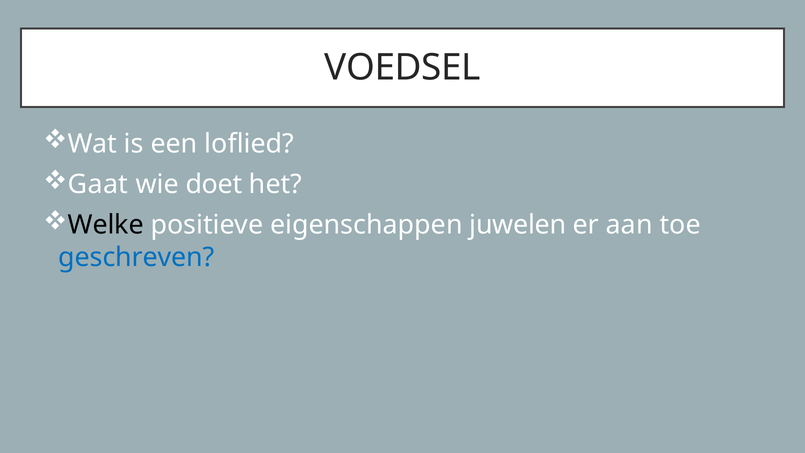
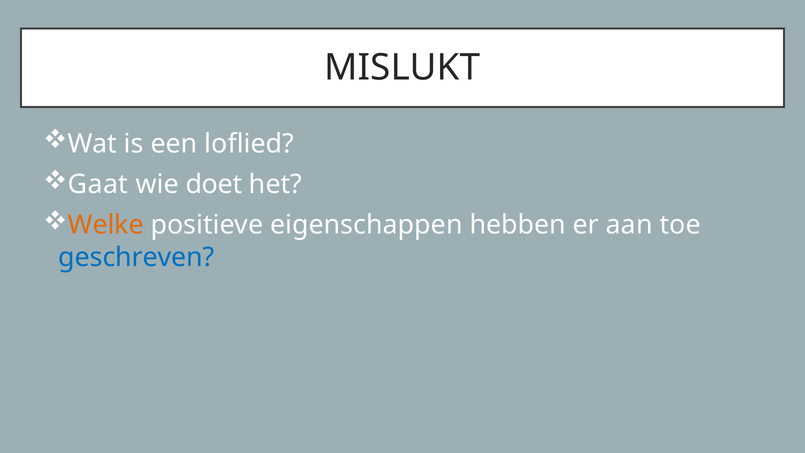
VOEDSEL: VOEDSEL -> MISLUKT
Welke colour: black -> orange
juwelen: juwelen -> hebben
